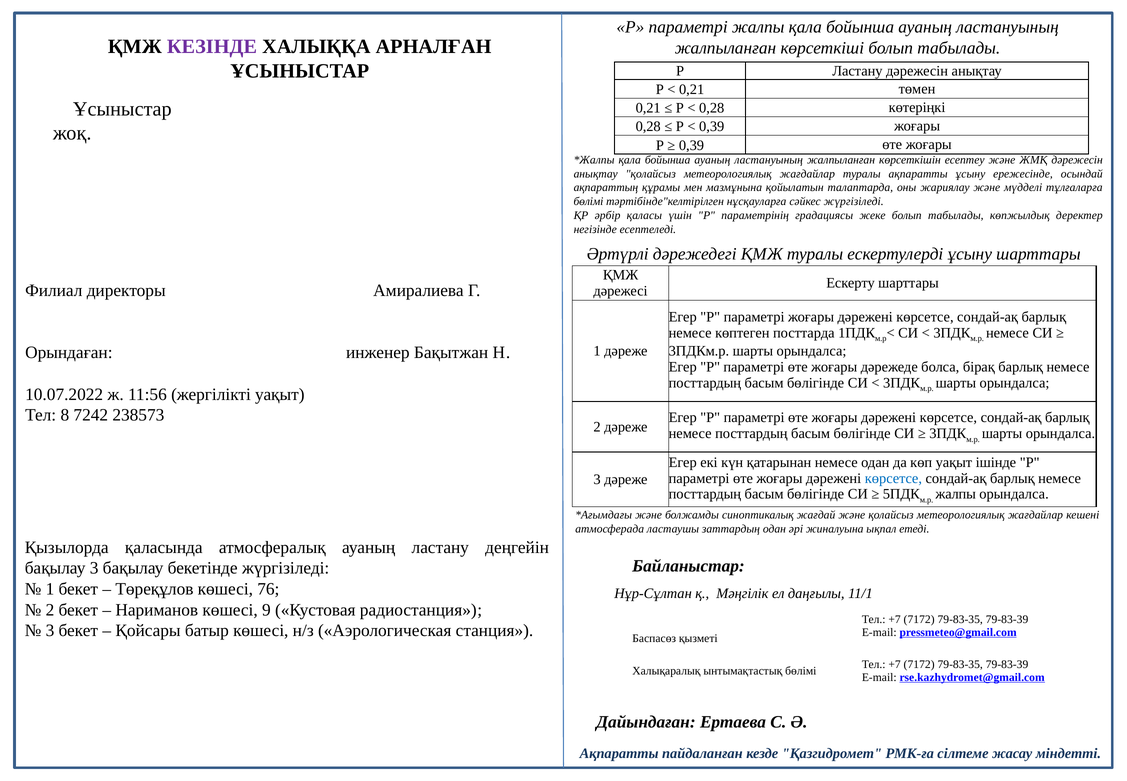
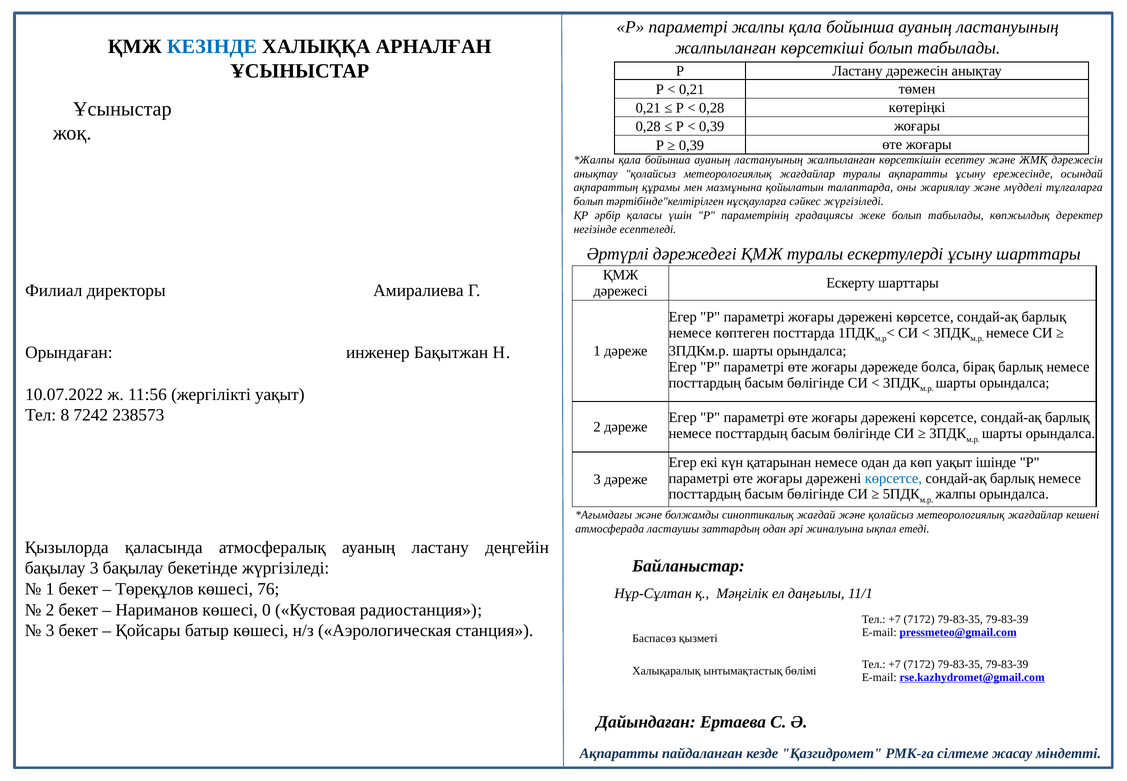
КЕЗІНДЕ colour: purple -> blue
бөлімі at (588, 201): бөлімі -> болып
9: 9 -> 0
